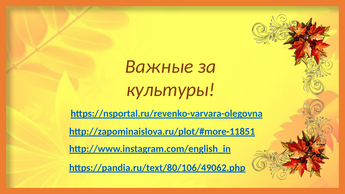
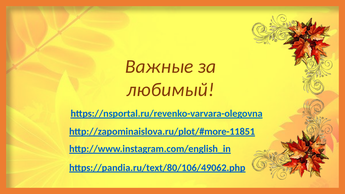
культуры: культуры -> любимый
